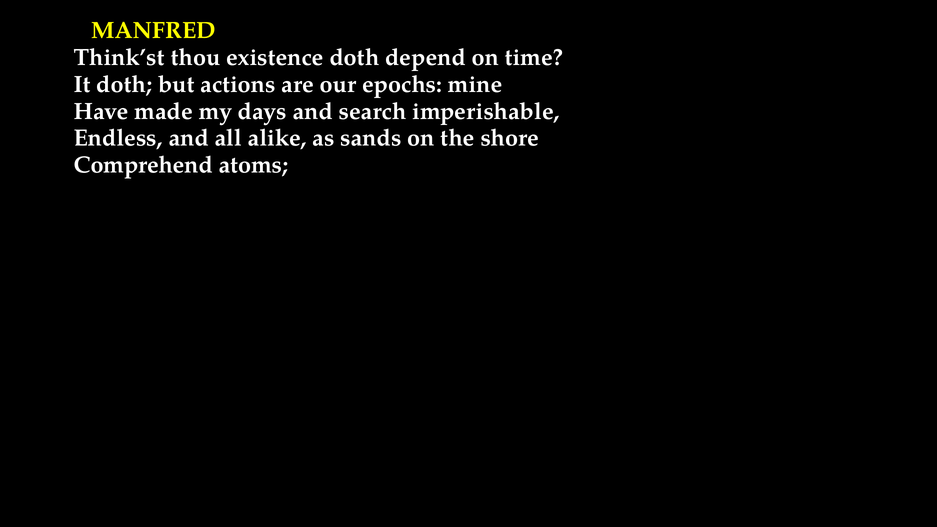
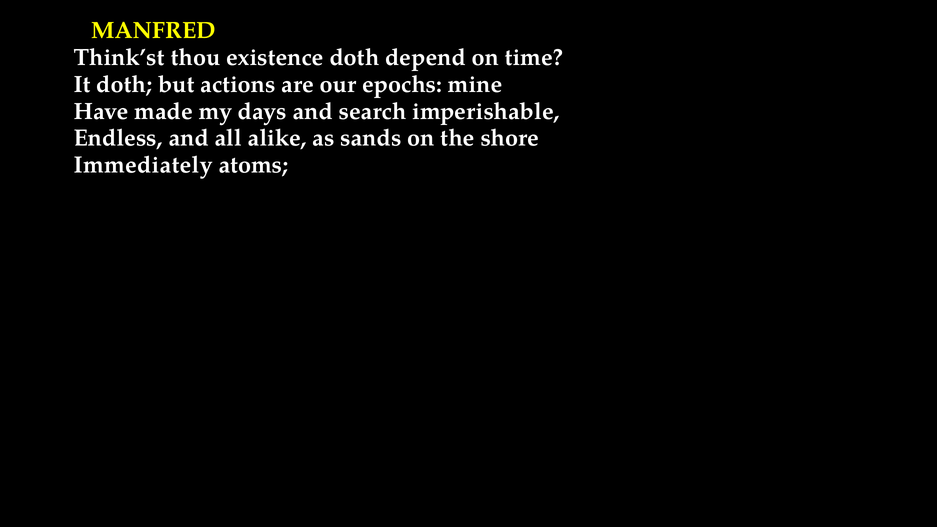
Comprehend: Comprehend -> Immediately
